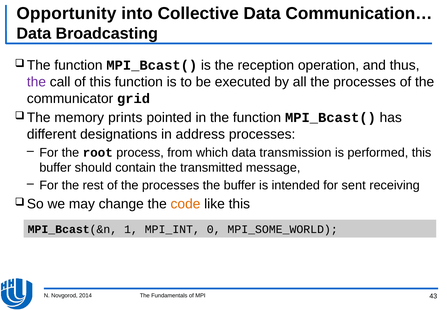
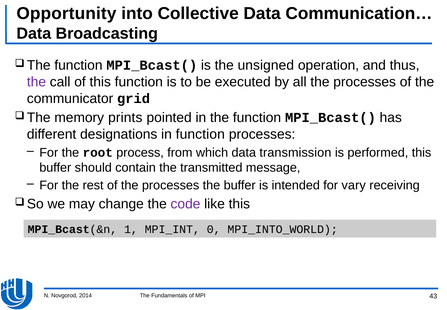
reception: reception -> unsigned
in address: address -> function
sent: sent -> vary
code colour: orange -> purple
MPI_SOME_WORLD: MPI_SOME_WORLD -> MPI_INTO_WORLD
